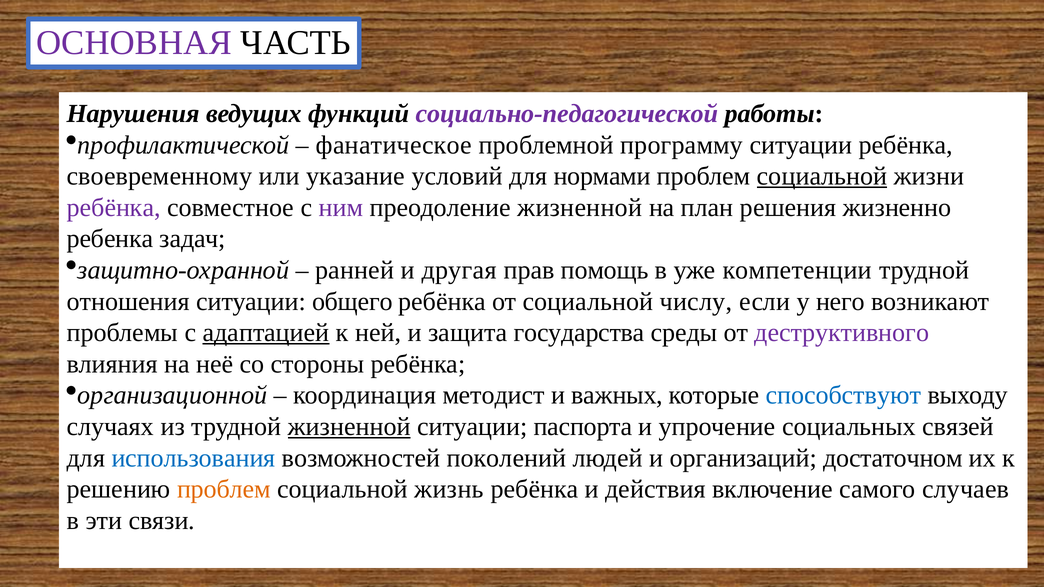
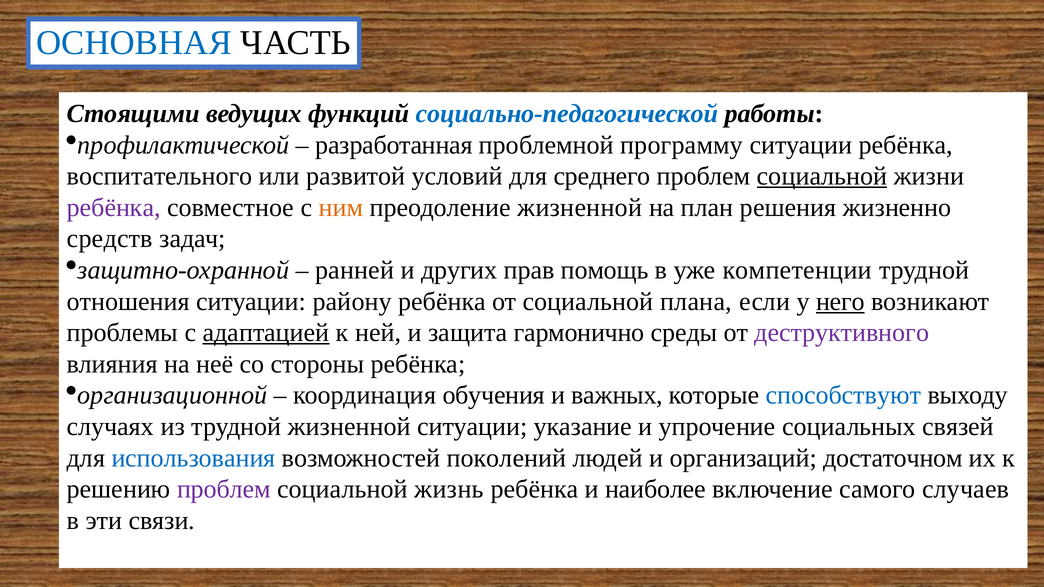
ОСНОВНАЯ colour: purple -> blue
Нарушения: Нарушения -> Стоящими
социально-педагогической colour: purple -> blue
фанатическое: фанатическое -> разработанная
своевременному: своевременному -> воспитательного
указание: указание -> развитой
нормами: нормами -> среднего
ним colour: purple -> orange
ребенка: ребенка -> средств
другая: другая -> других
общего: общего -> району
числу: числу -> плана
него underline: none -> present
государства: государства -> гармонично
методист: методист -> обучения
жизненной at (349, 427) underline: present -> none
паспорта: паспорта -> указание
проблем at (224, 489) colour: orange -> purple
действия: действия -> наиболее
